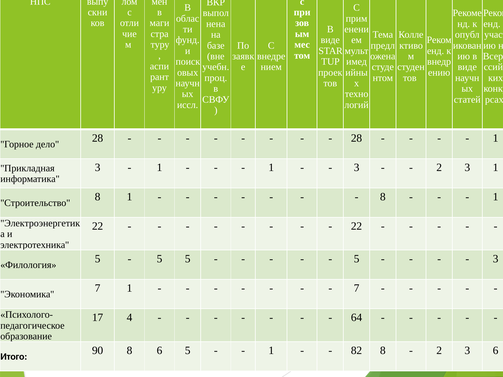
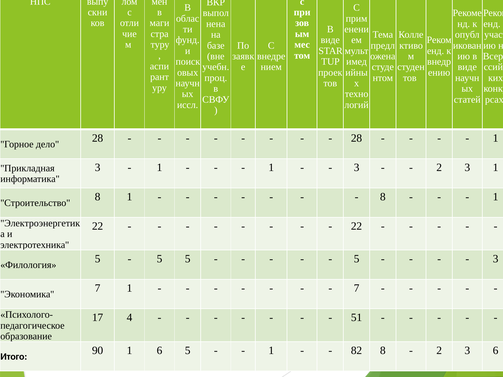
64: 64 -> 51
90 8: 8 -> 1
